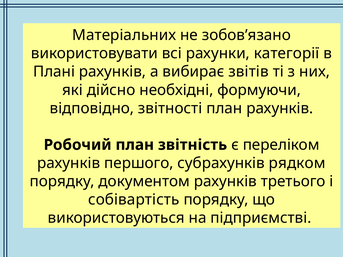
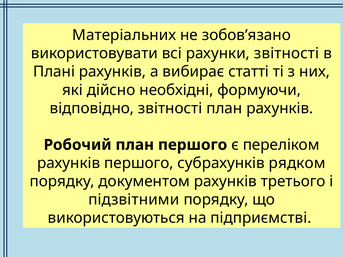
рахунки категорії: категорії -> звітності
звітів: звітів -> статті
план звітність: звітність -> першого
собівартість: собівартість -> підзвітними
